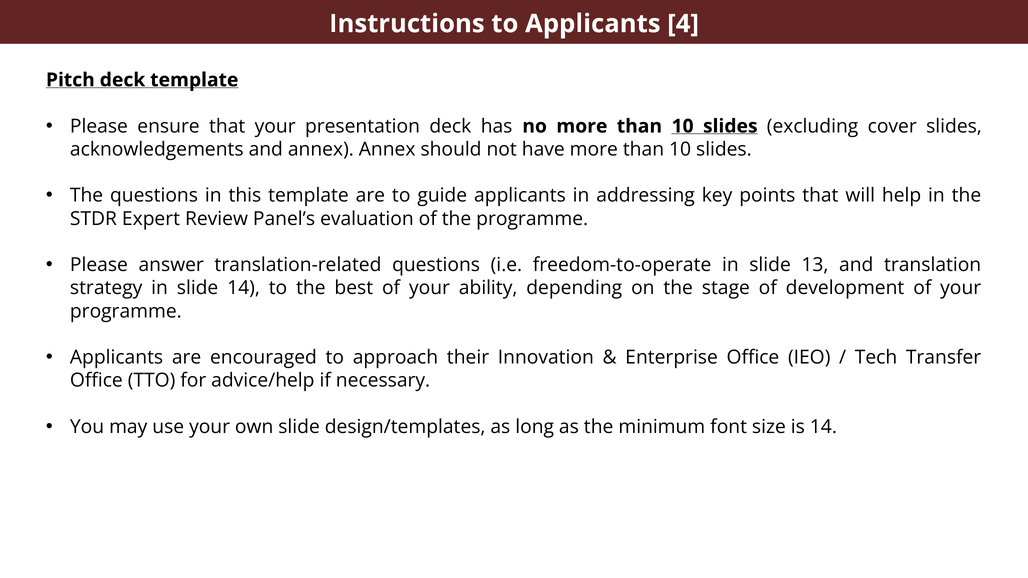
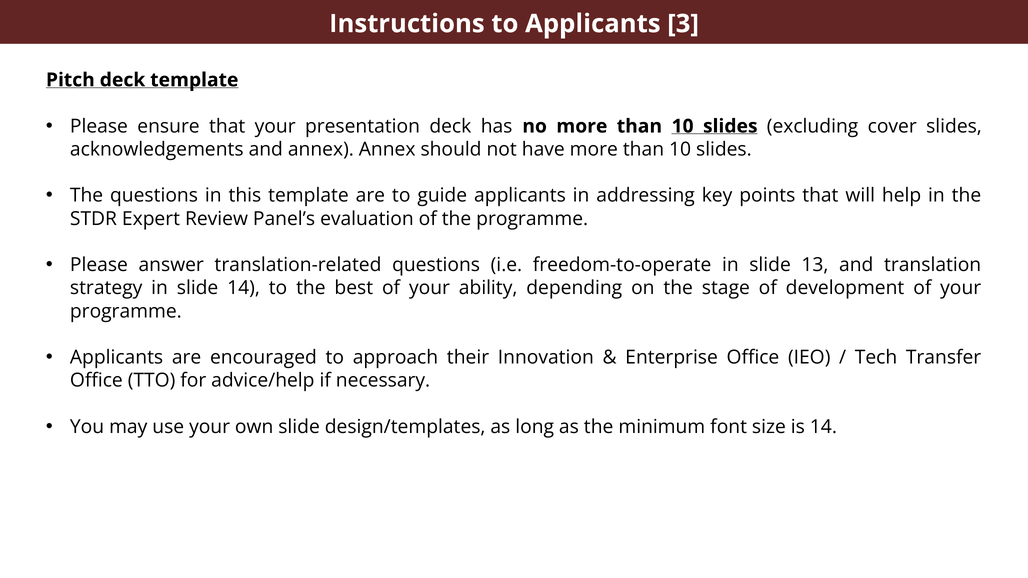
4: 4 -> 3
